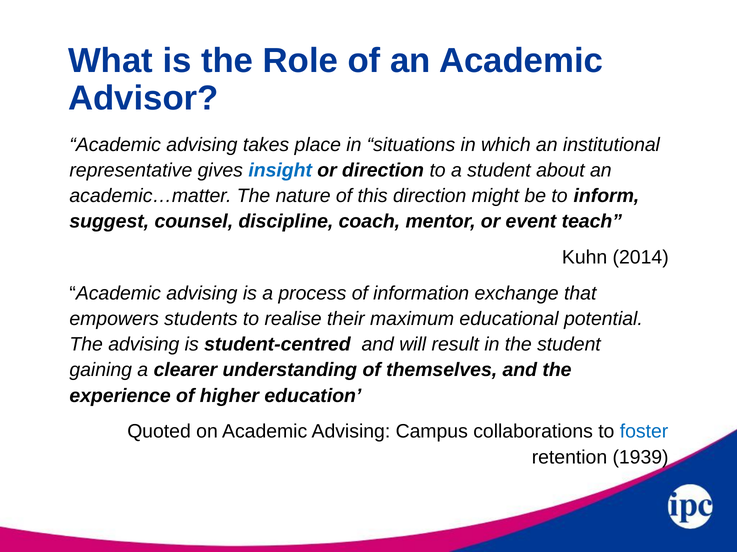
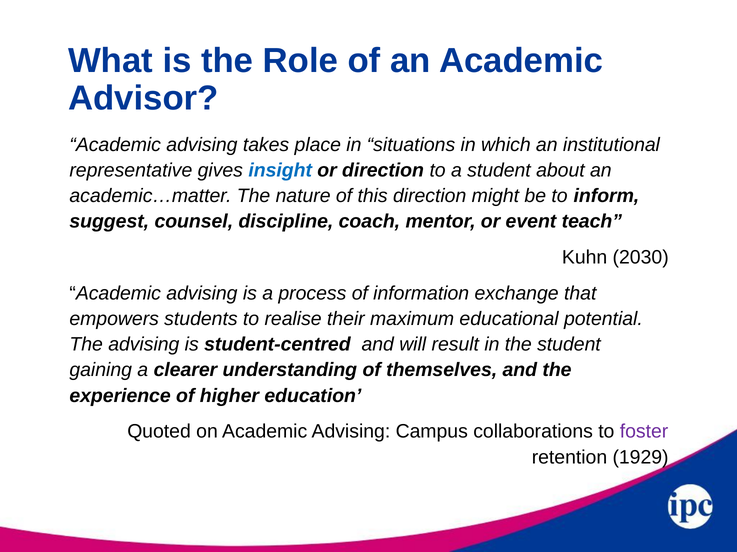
2014: 2014 -> 2030
foster colour: blue -> purple
1939: 1939 -> 1929
